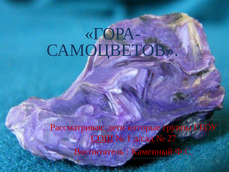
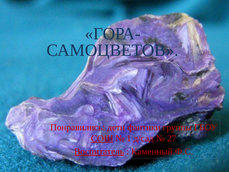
Рассматривая: Рассматривая -> Понравились
которые: которые -> фантики
Воспитатель underline: none -> present
